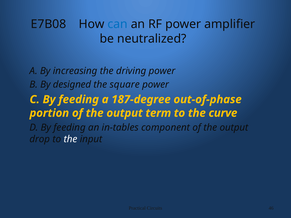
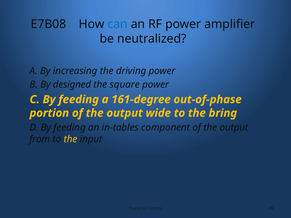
187-degree: 187-degree -> 161-degree
term: term -> wide
curve: curve -> bring
drop: drop -> from
the at (70, 139) colour: white -> yellow
